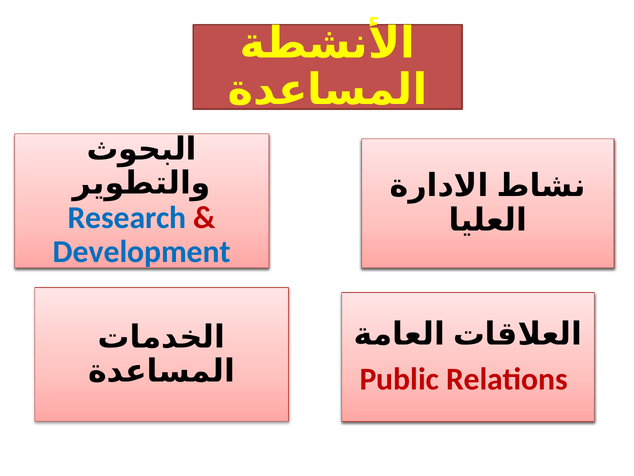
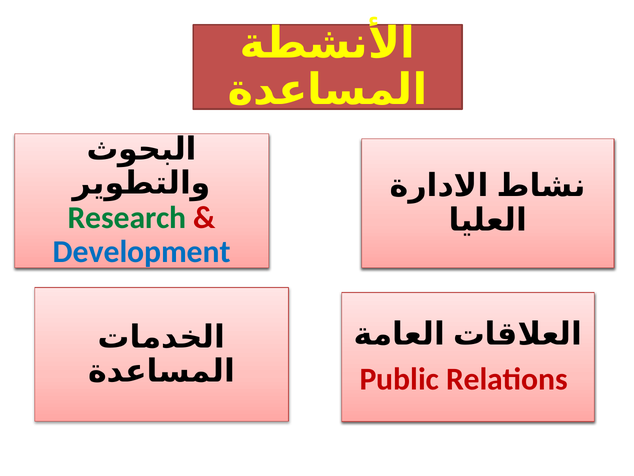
Research colour: blue -> green
